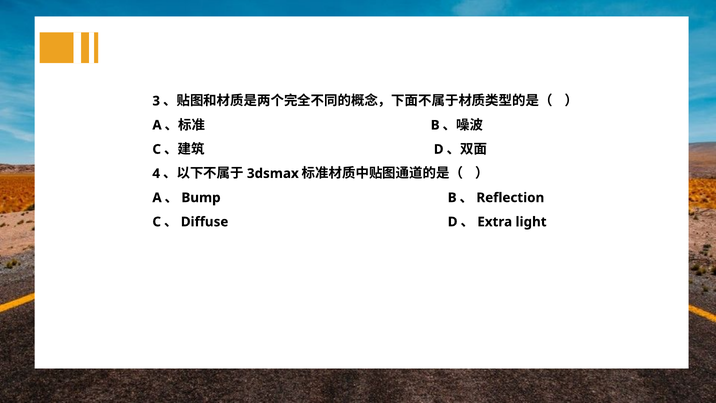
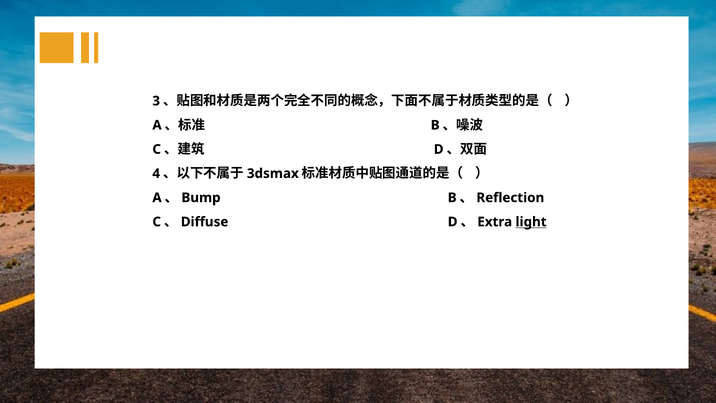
light underline: none -> present
